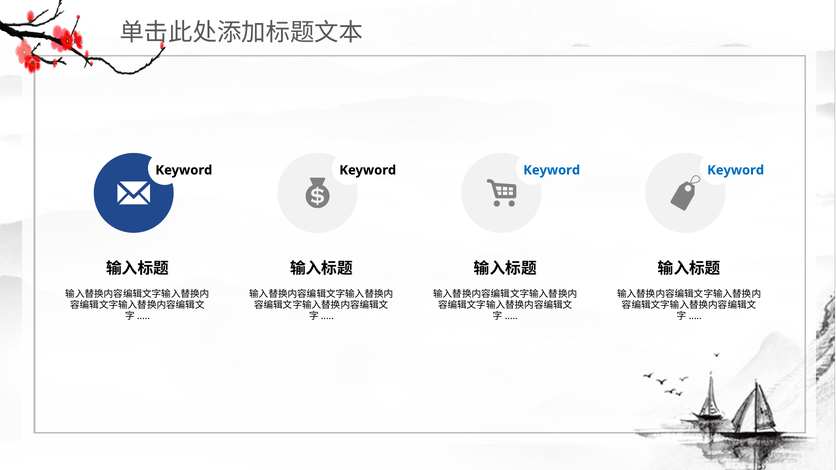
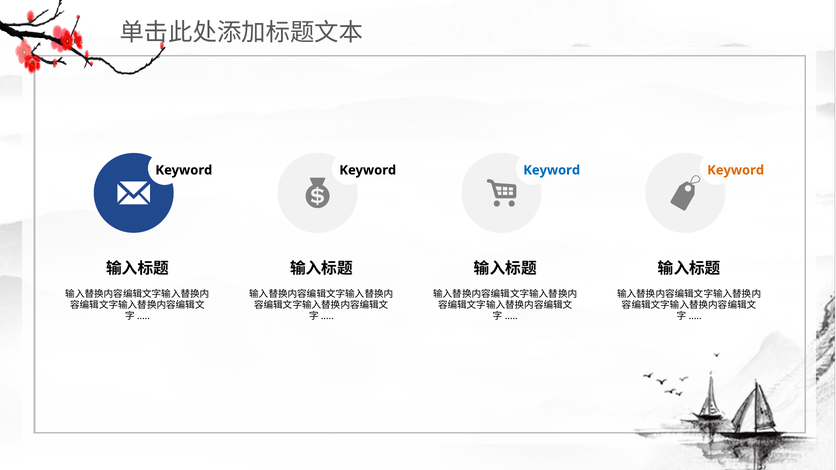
Keyword at (736, 170) colour: blue -> orange
